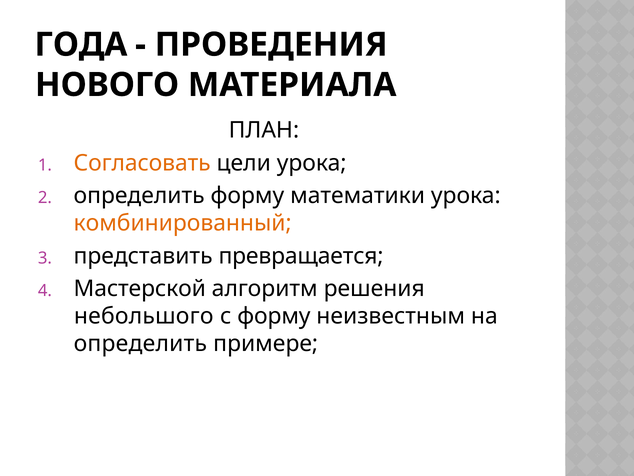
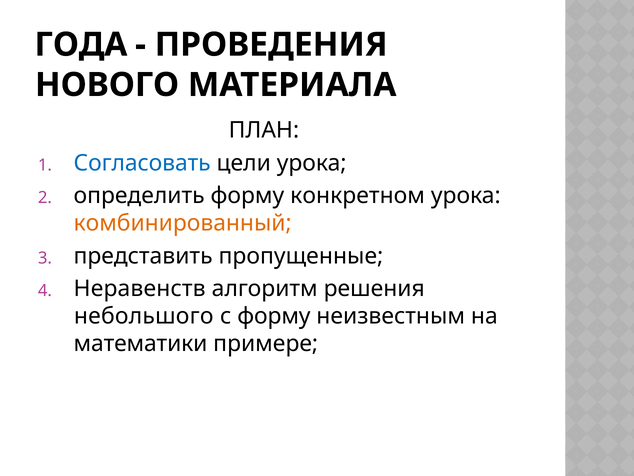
Согласовать colour: orange -> blue
математики: математики -> конкретном
превращается: превращается -> пропущенные
Мастерской: Мастерской -> Неравенств
определить at (140, 343): определить -> математики
